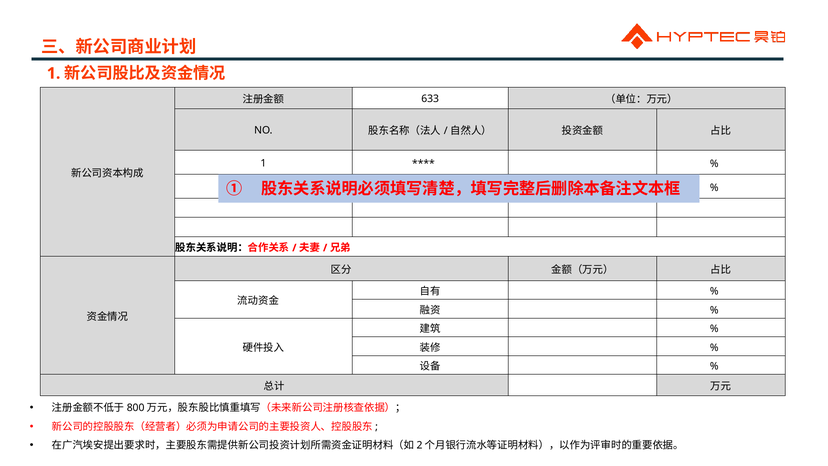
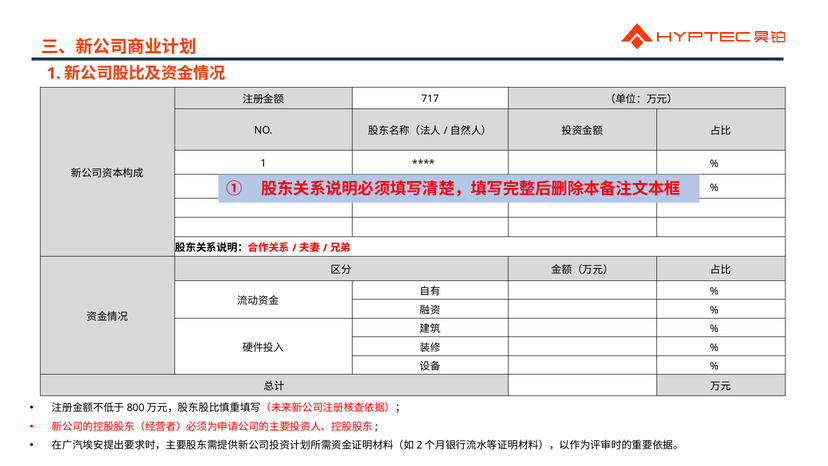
633: 633 -> 717
